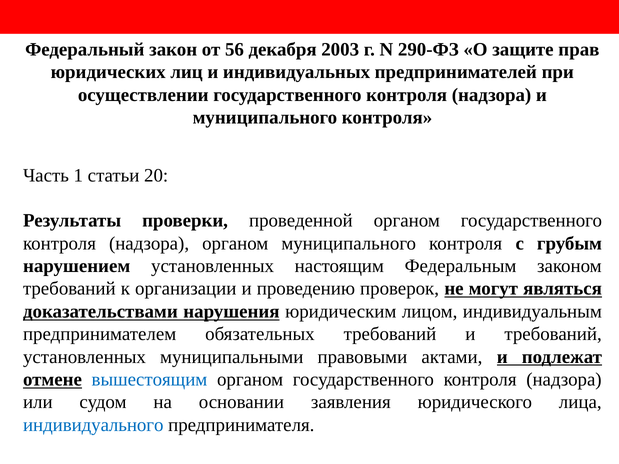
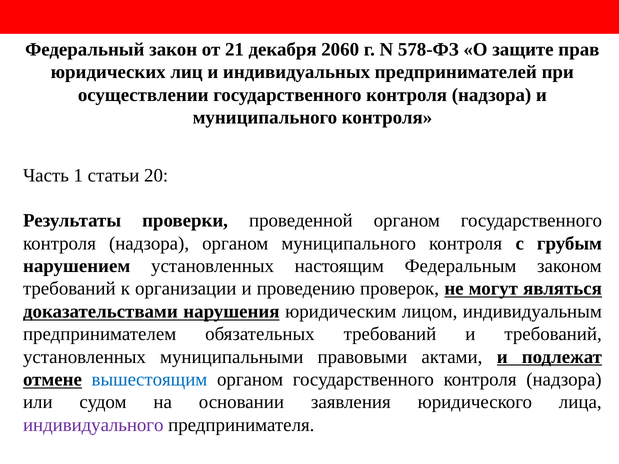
56: 56 -> 21
2003: 2003 -> 2060
290-ФЗ: 290-ФЗ -> 578-ФЗ
индивидуального colour: blue -> purple
